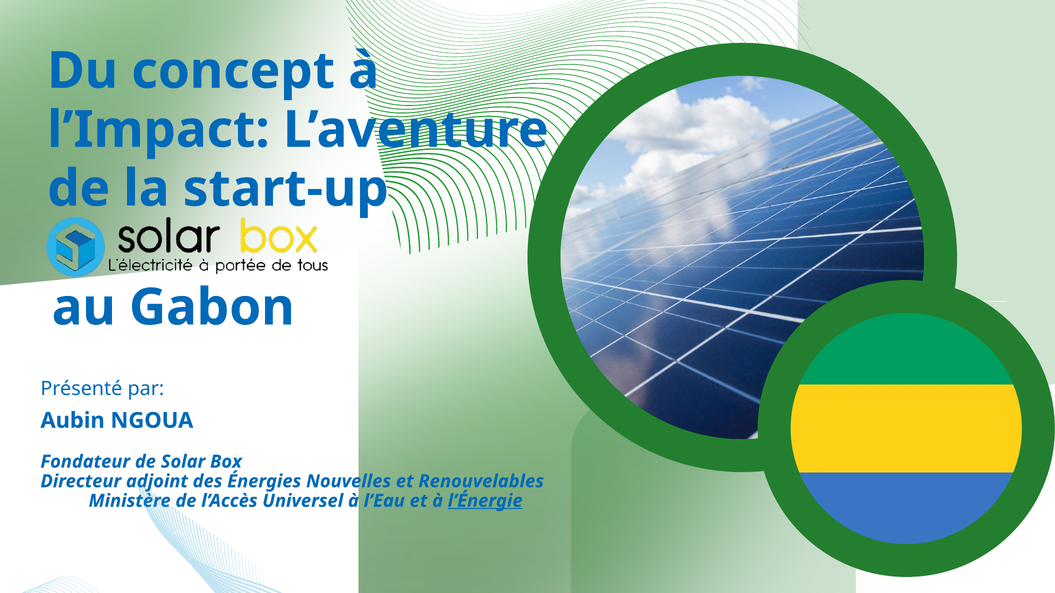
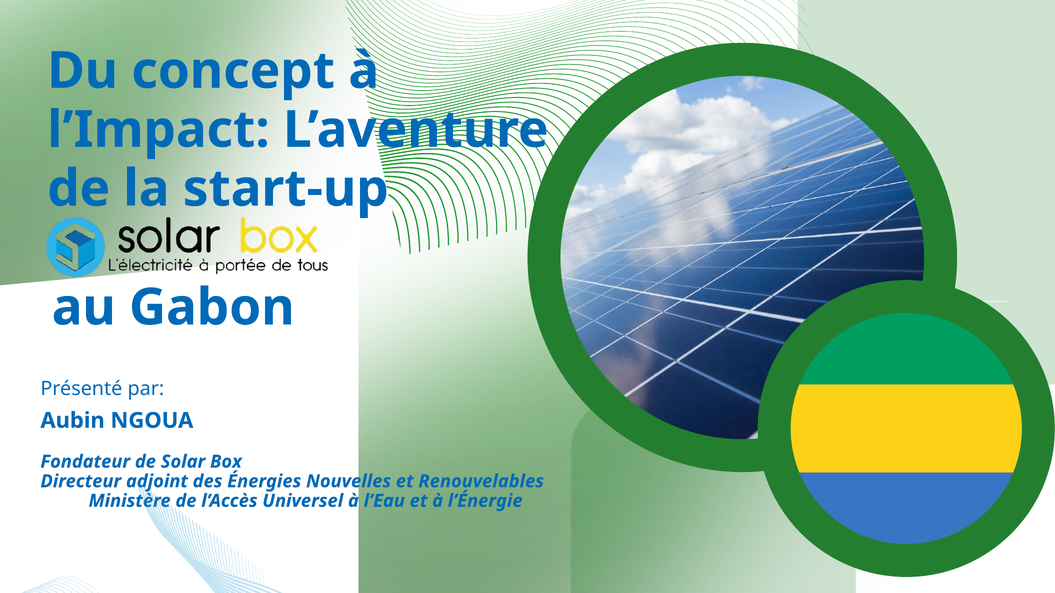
l’Énergie underline: present -> none
